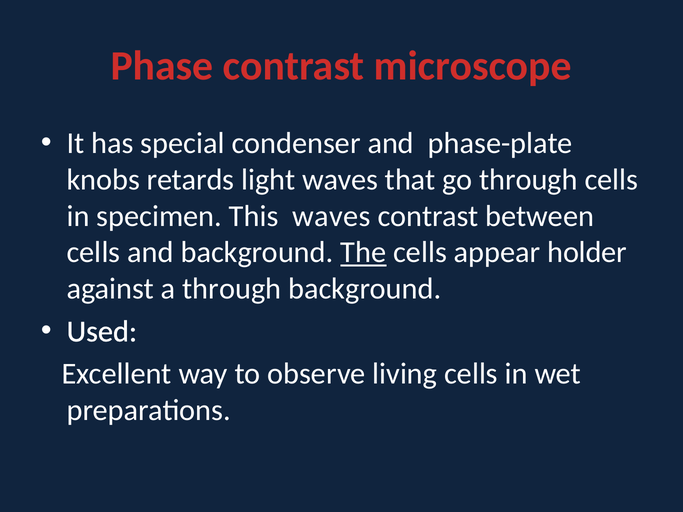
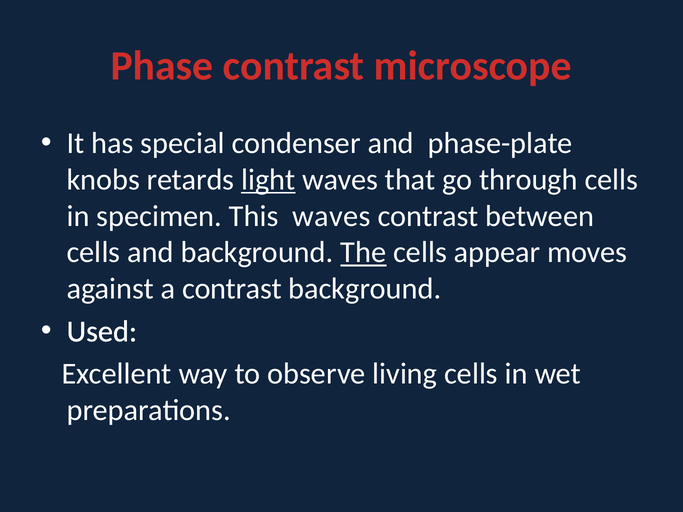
light underline: none -> present
holder: holder -> moves
a through: through -> contrast
